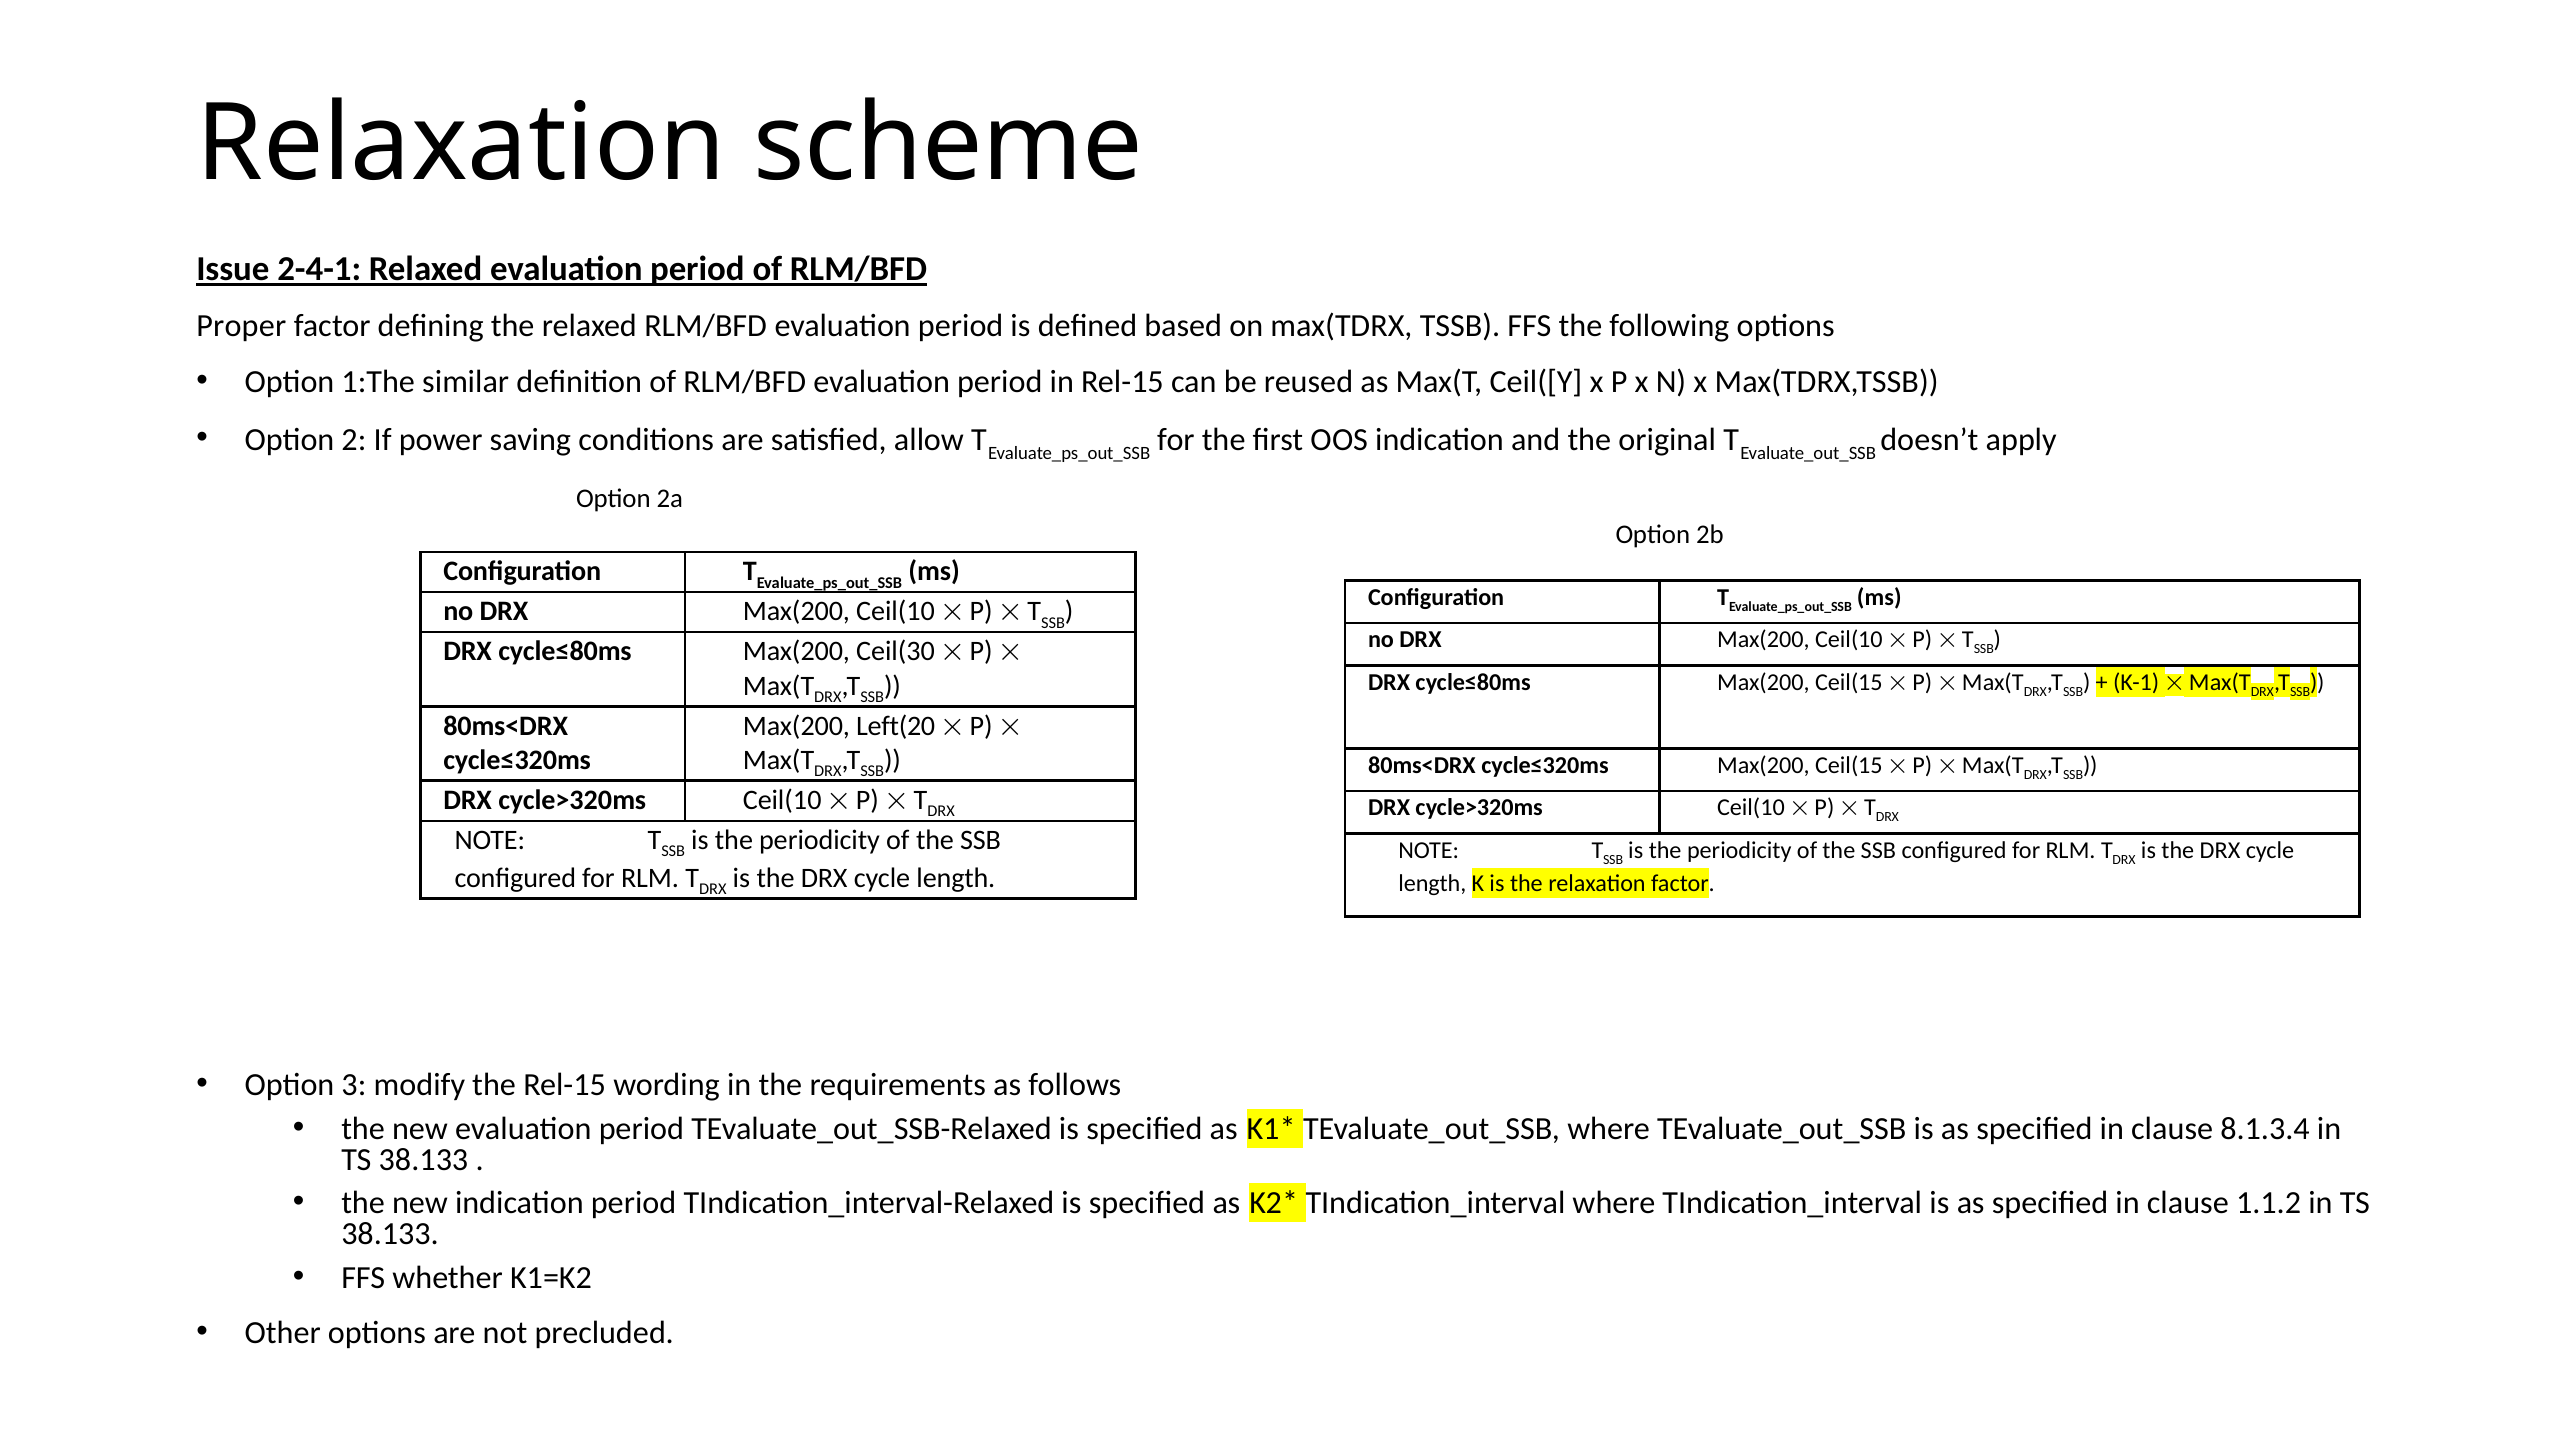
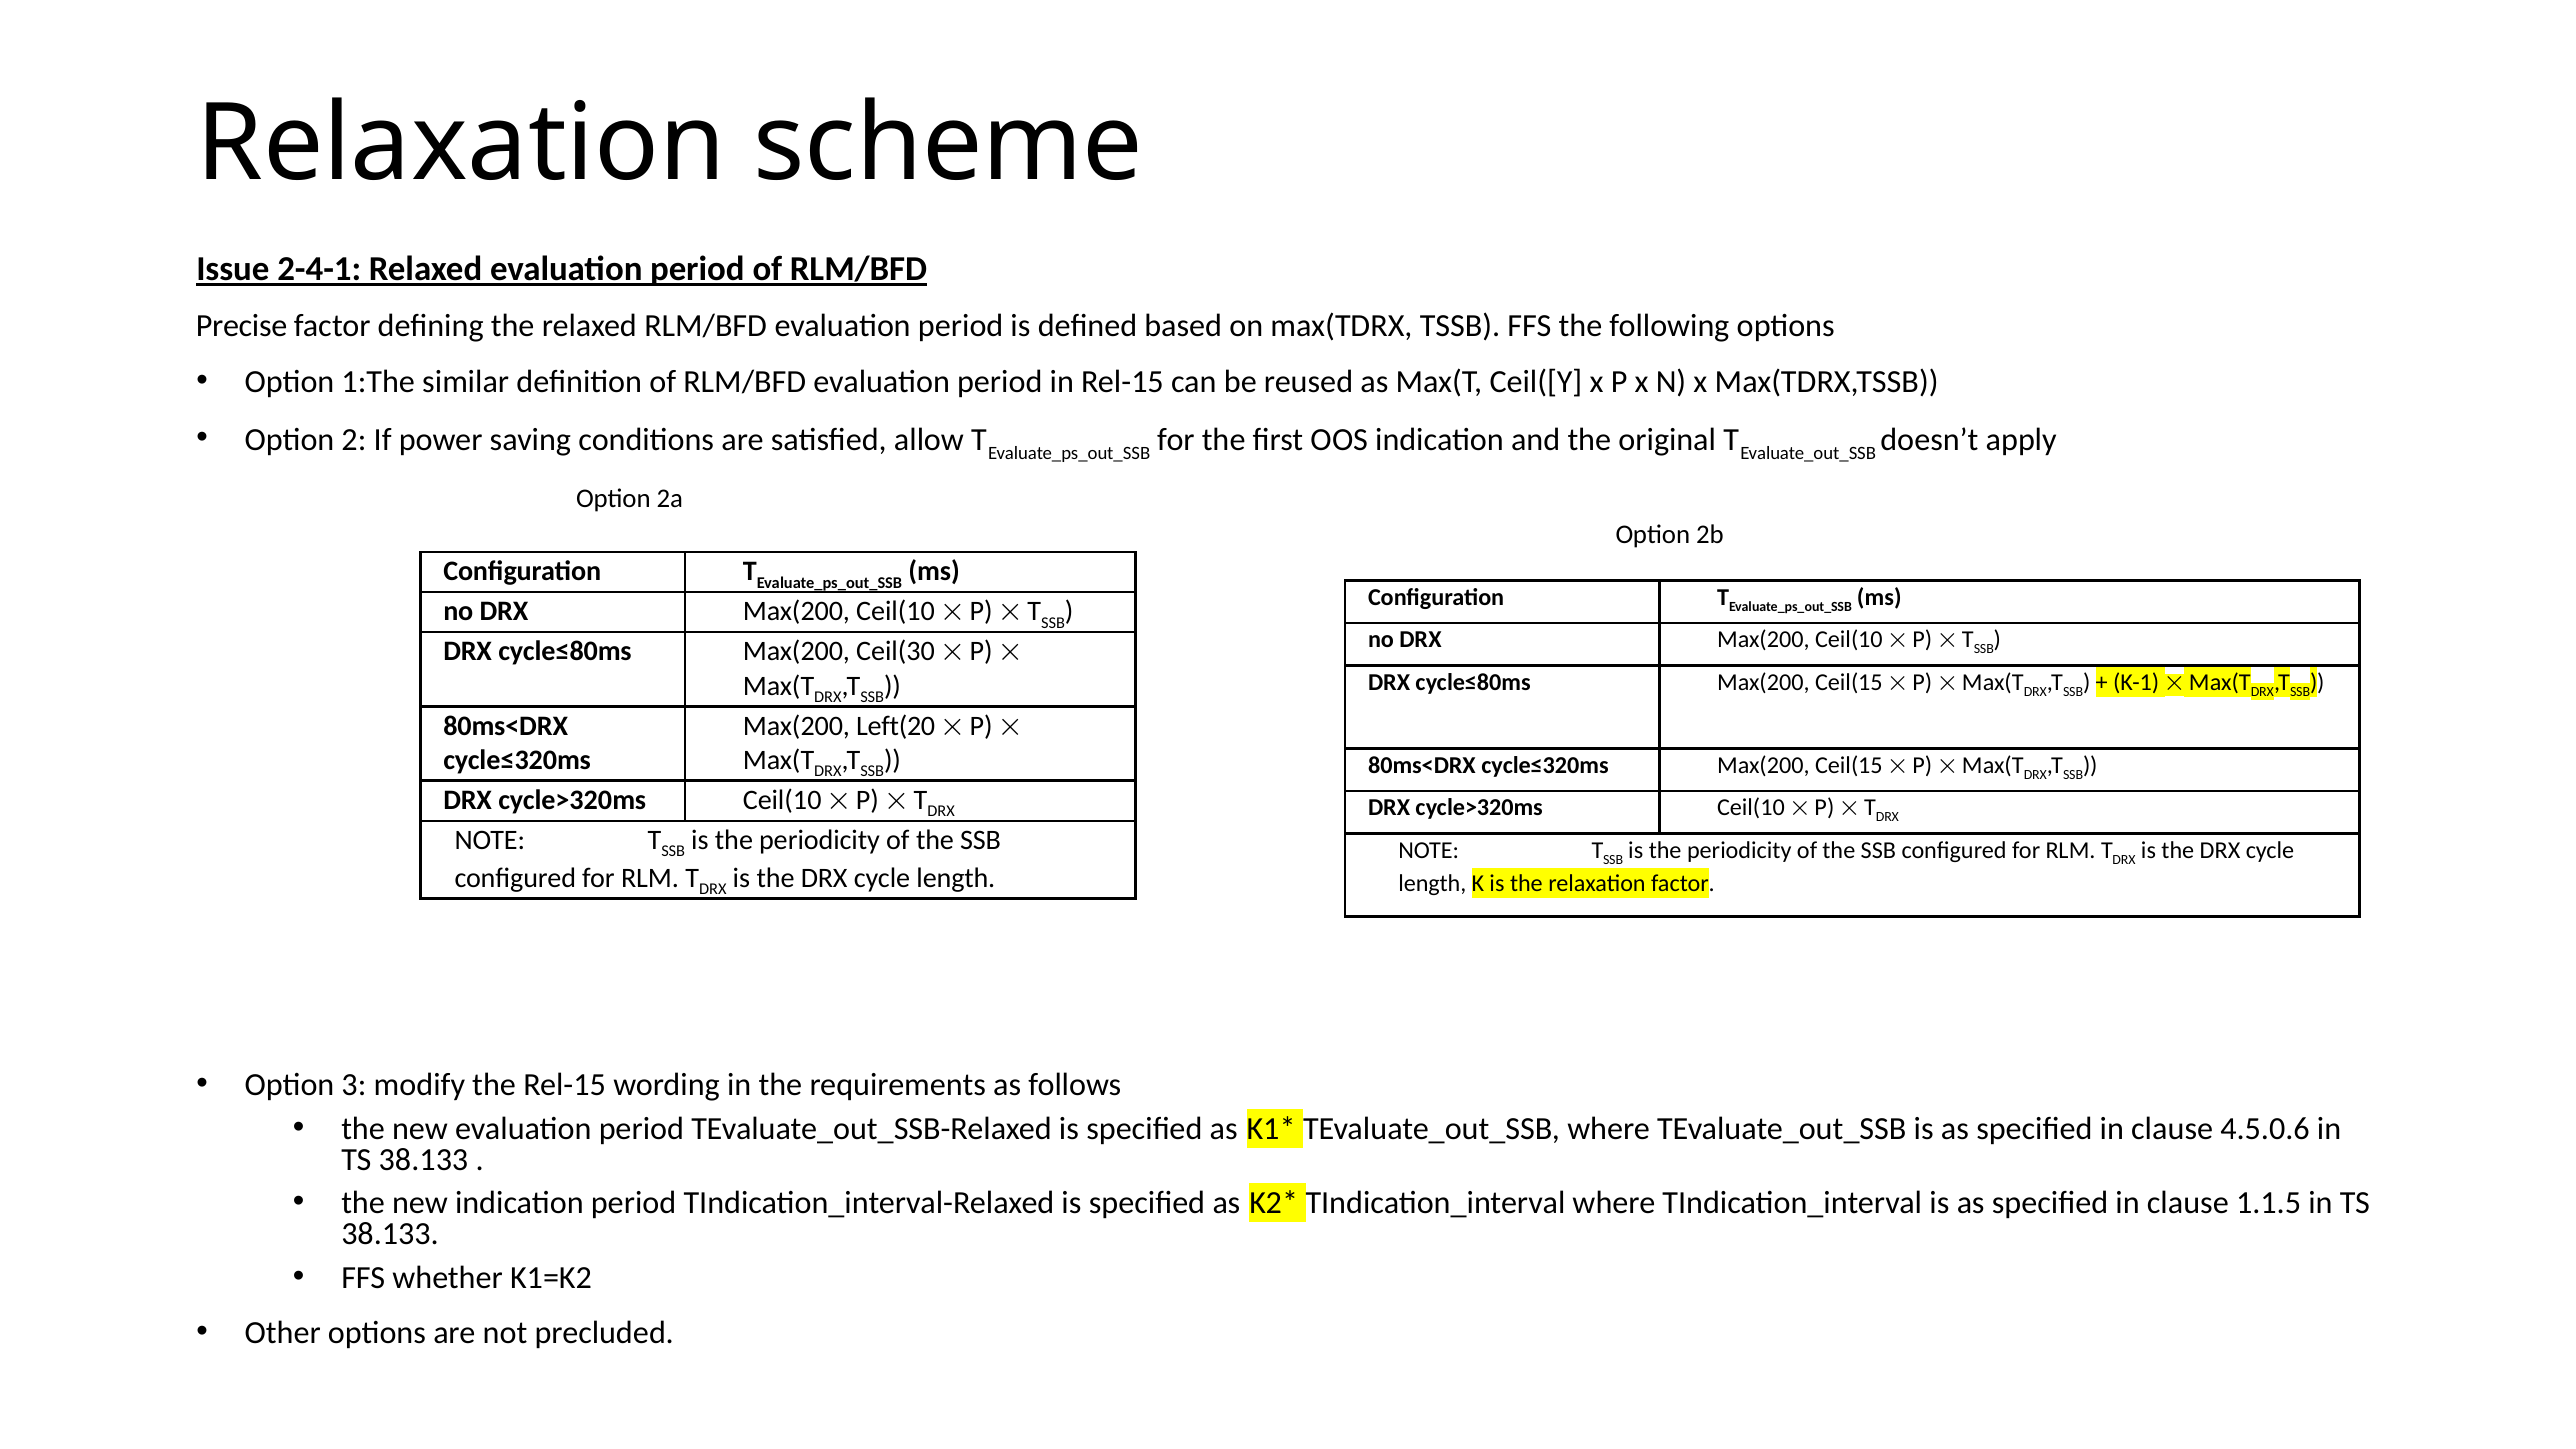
Proper: Proper -> Precise
8.1.3.4: 8.1.3.4 -> 4.5.0.6
1.1.2: 1.1.2 -> 1.1.5
